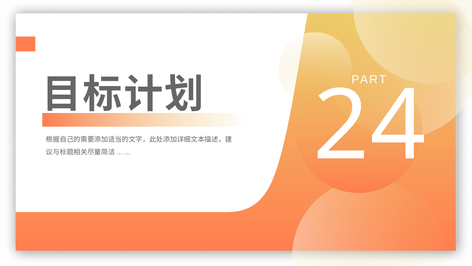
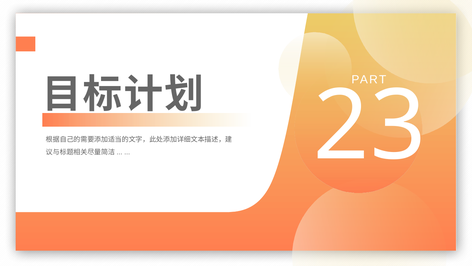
24: 24 -> 23
